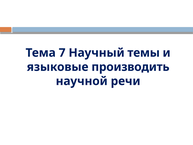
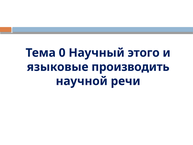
7: 7 -> 0
темы: темы -> этого
